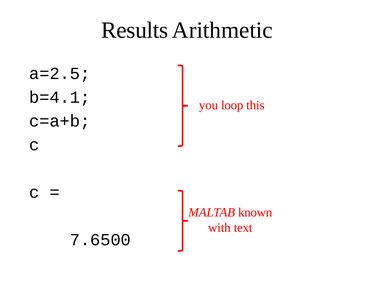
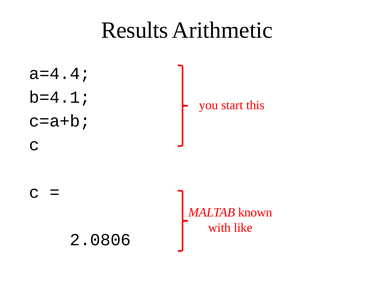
a=2.5: a=2.5 -> a=4.4
loop: loop -> start
text: text -> like
7.6500: 7.6500 -> 2.0806
